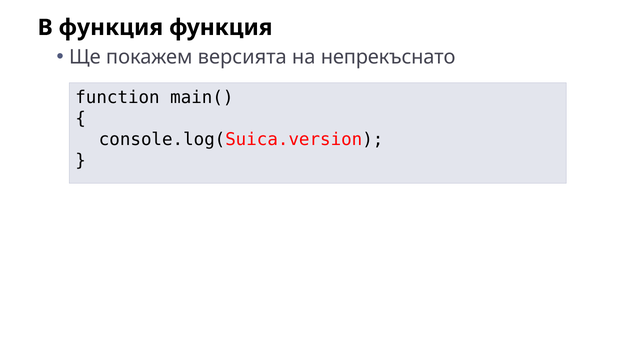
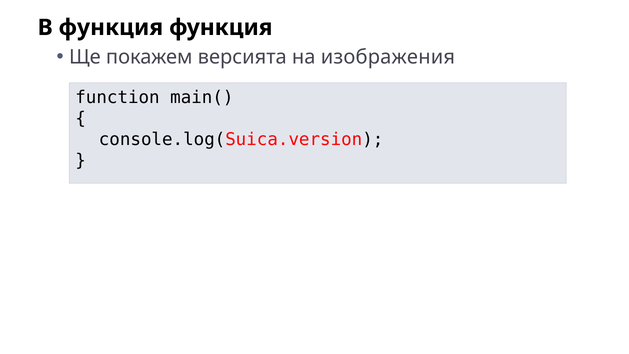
непрекъснато: непрекъснато -> изображения
